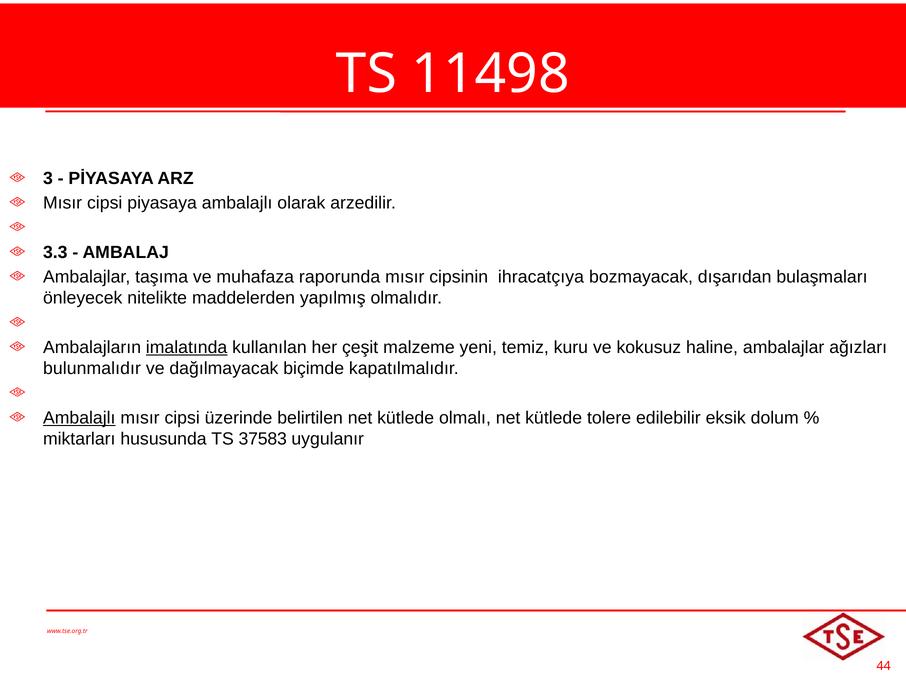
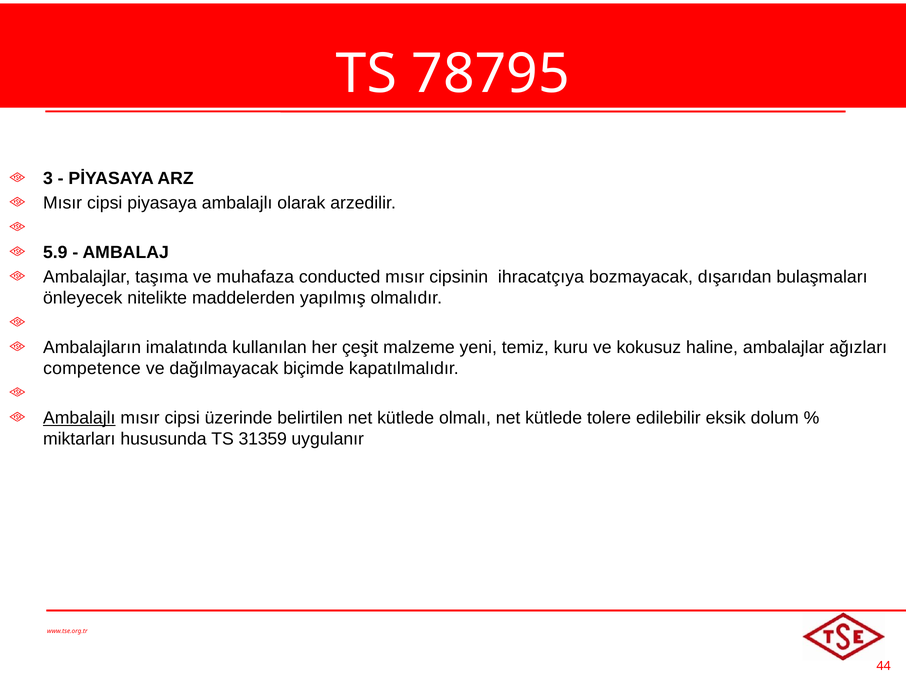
11498: 11498 -> 78795
3.3: 3.3 -> 5.9
raporunda: raporunda -> conducted
imalatında underline: present -> none
bulunmalıdır: bulunmalıdır -> competence
37583: 37583 -> 31359
